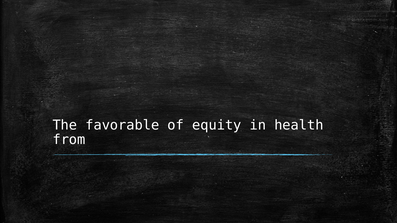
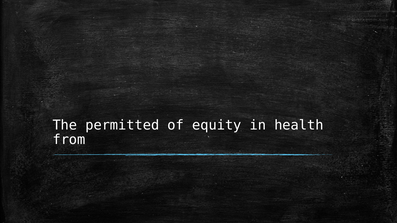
favorable: favorable -> permitted
